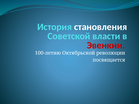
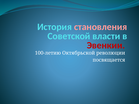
становления colour: white -> pink
